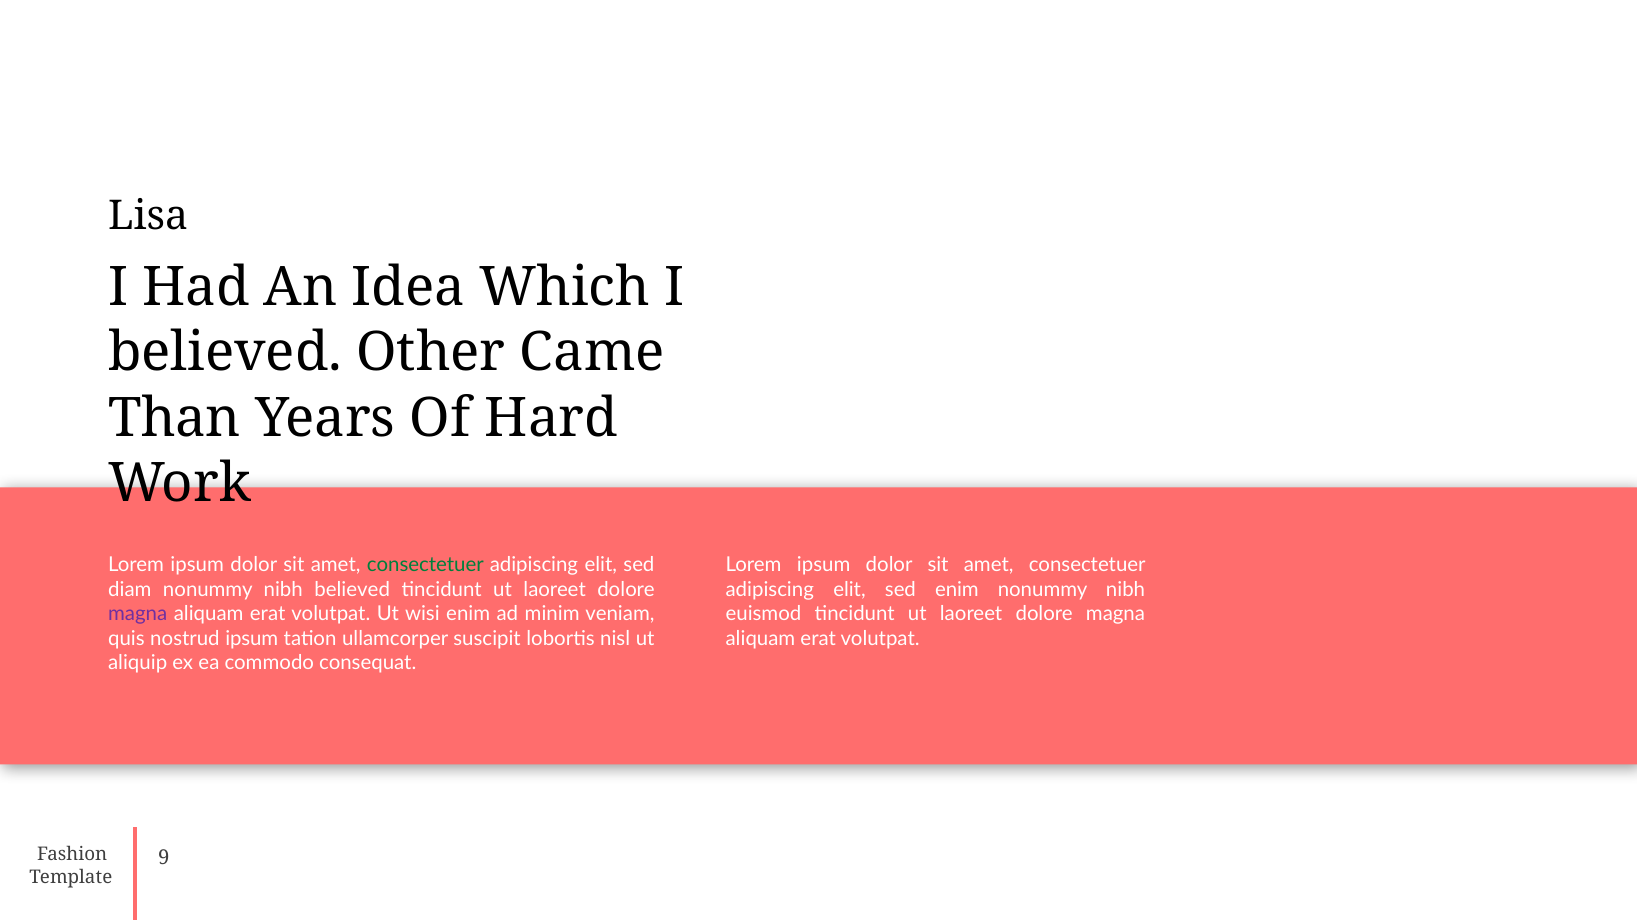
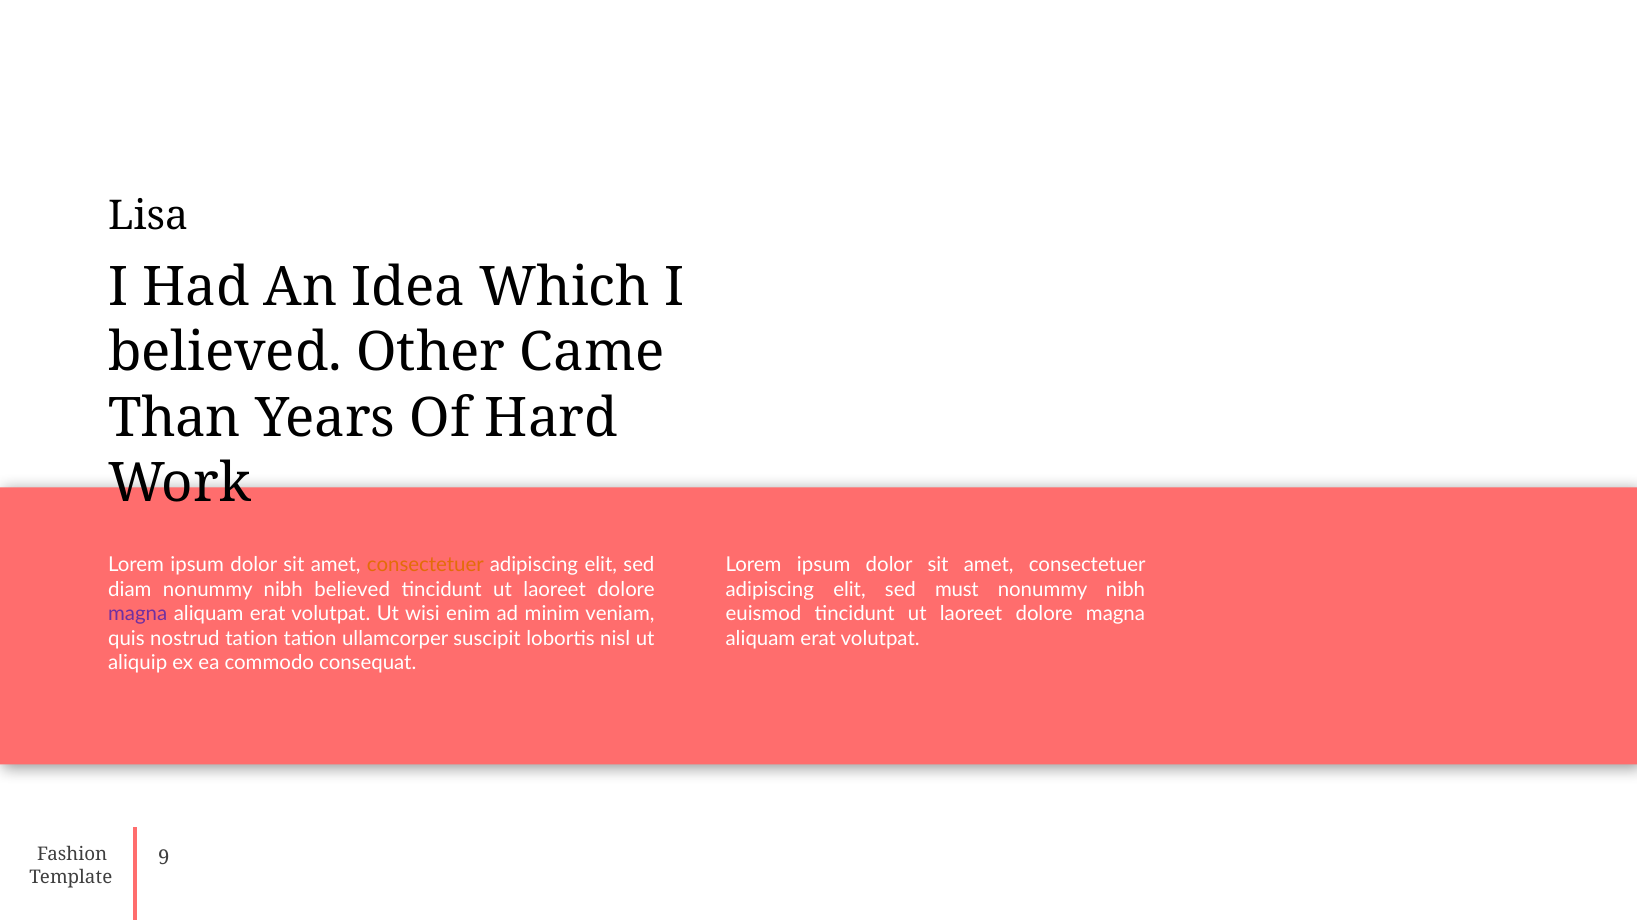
consectetuer at (425, 565) colour: green -> orange
sed enim: enim -> must
nostrud ipsum: ipsum -> tation
